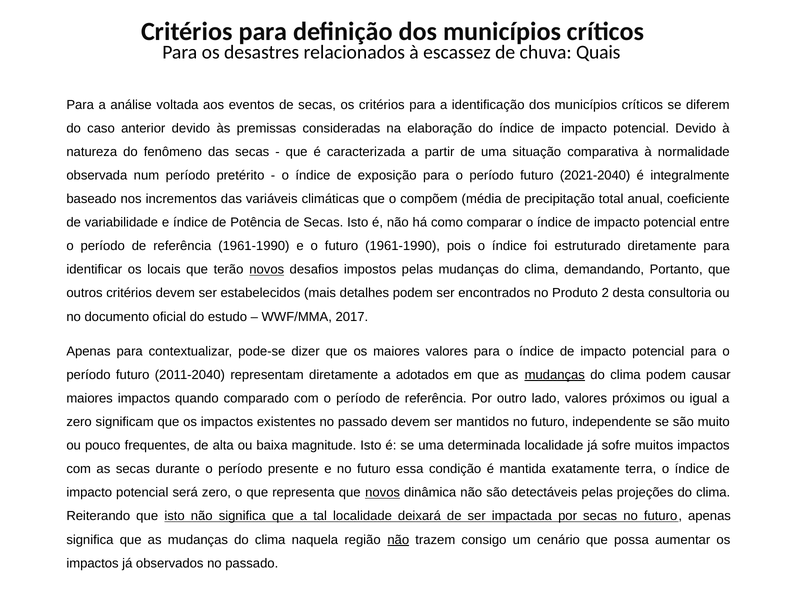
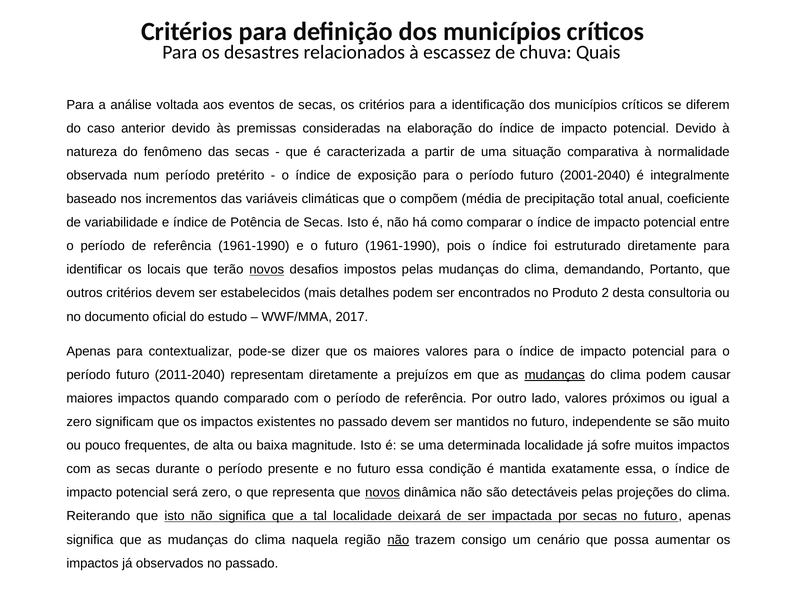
2021-2040: 2021-2040 -> 2001-2040
adotados: adotados -> prejuízos
exatamente terra: terra -> essa
